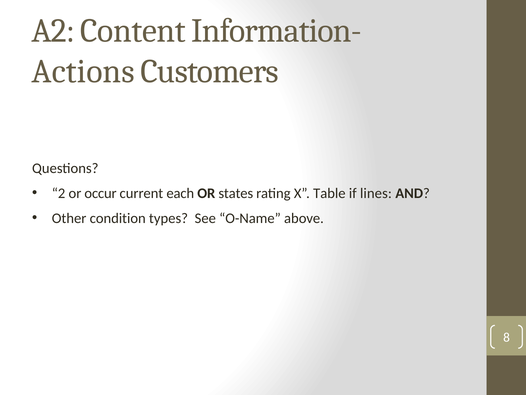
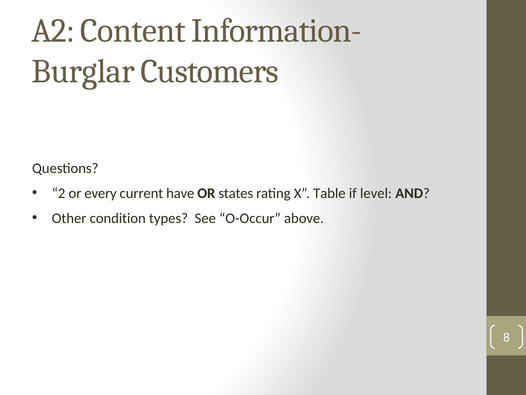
Actions: Actions -> Burglar
occur: occur -> every
each: each -> have
lines: lines -> level
O-Name: O-Name -> O-Occur
